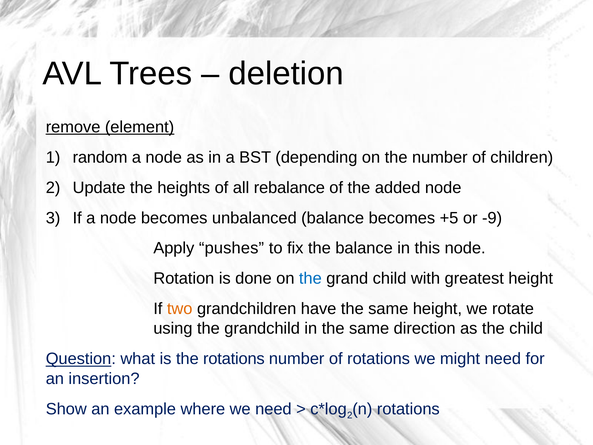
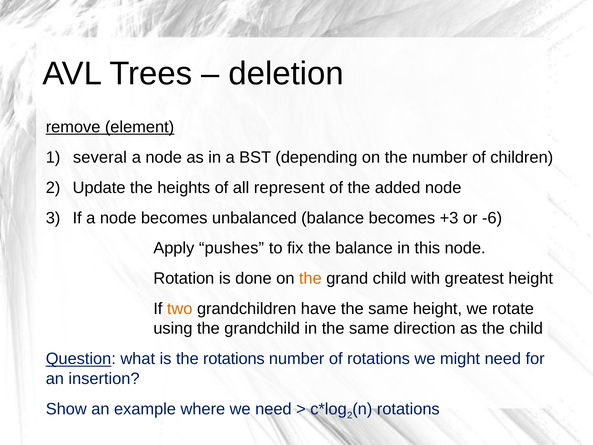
random: random -> several
rebalance: rebalance -> represent
+5: +5 -> +3
-9: -9 -> -6
the at (310, 278) colour: blue -> orange
